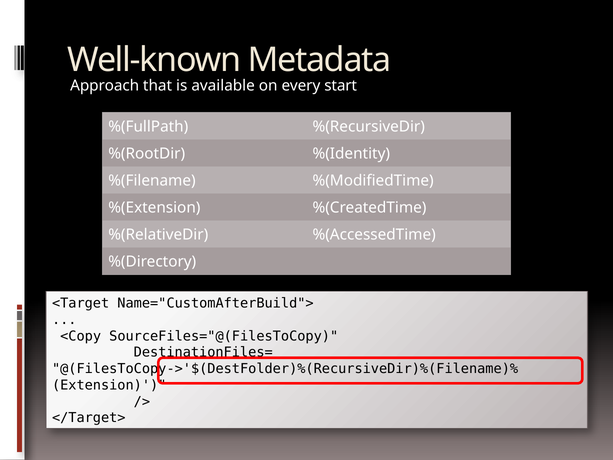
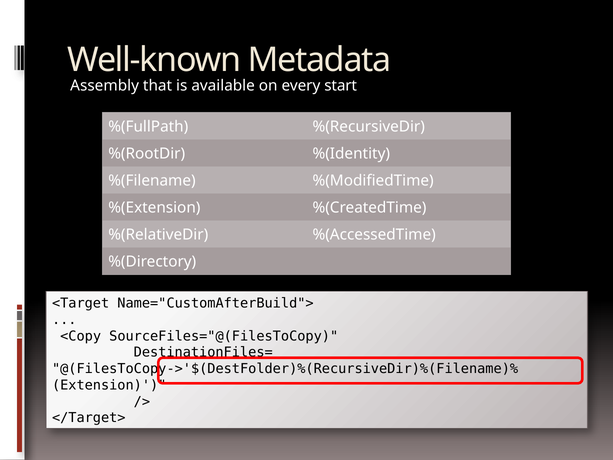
Approach: Approach -> Assembly
